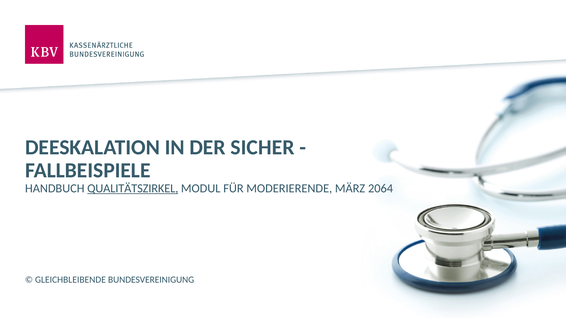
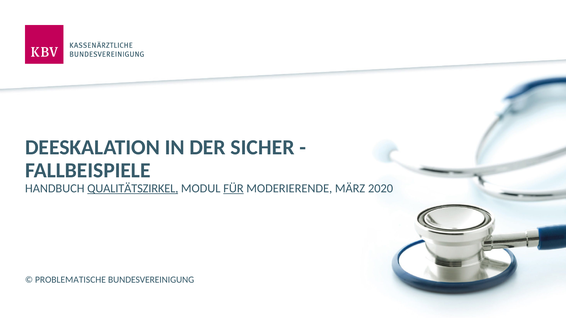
FÜR underline: none -> present
2064: 2064 -> 2020
GLEICHBLEIBENDE: GLEICHBLEIBENDE -> PROBLEMATISCHE
